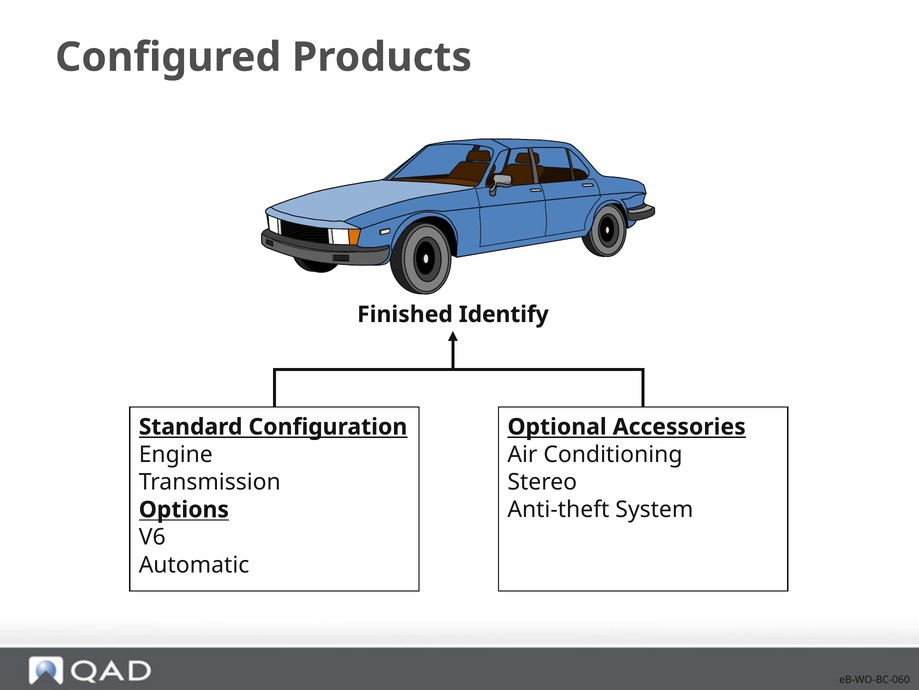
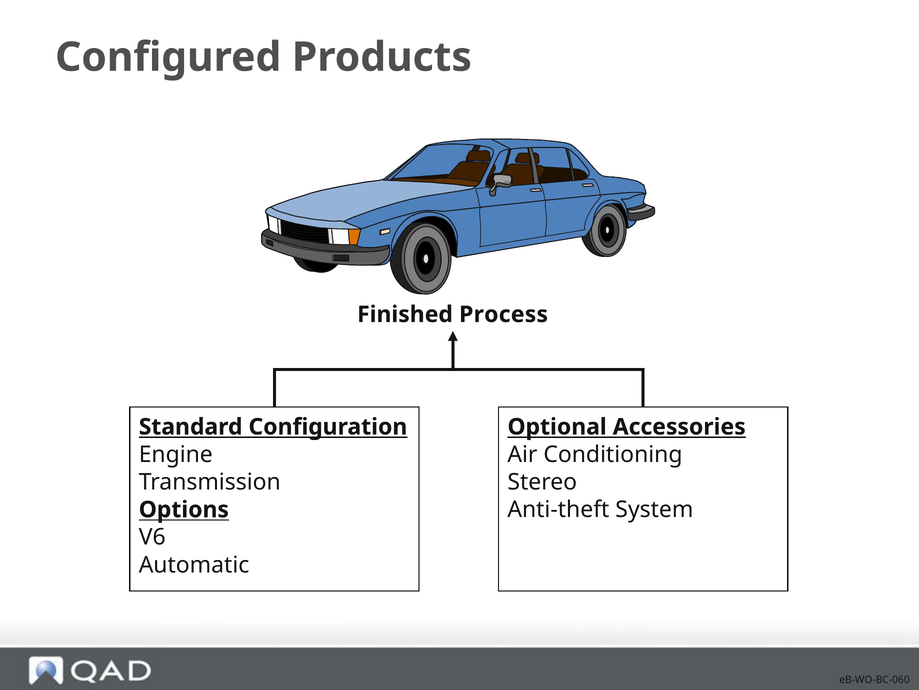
Identify: Identify -> Process
